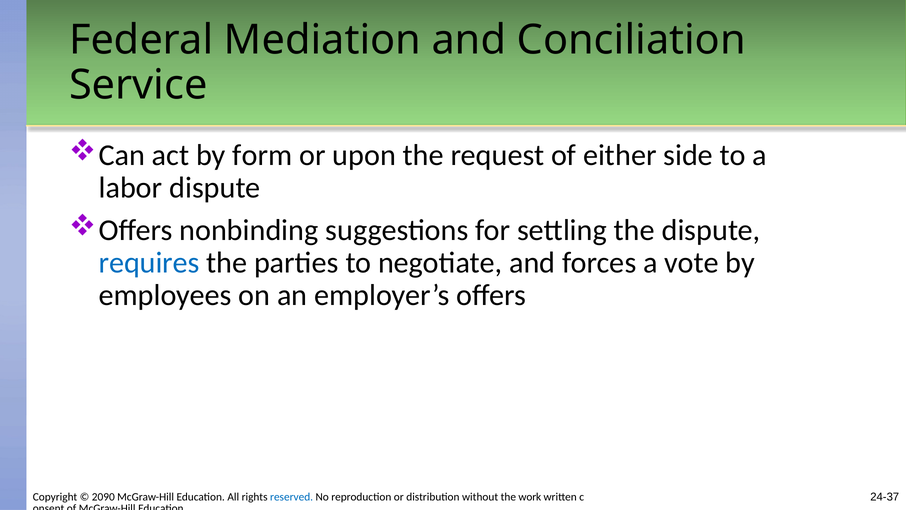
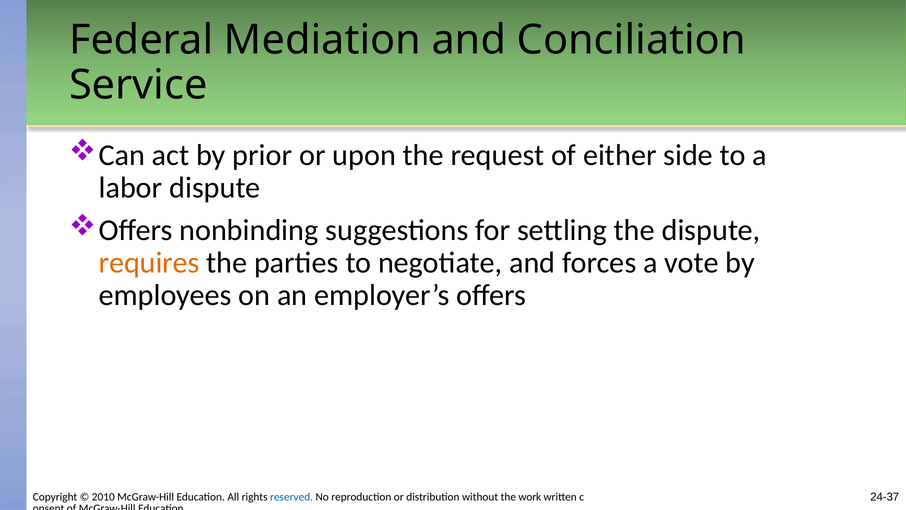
form: form -> prior
requires colour: blue -> orange
2090: 2090 -> 2010
